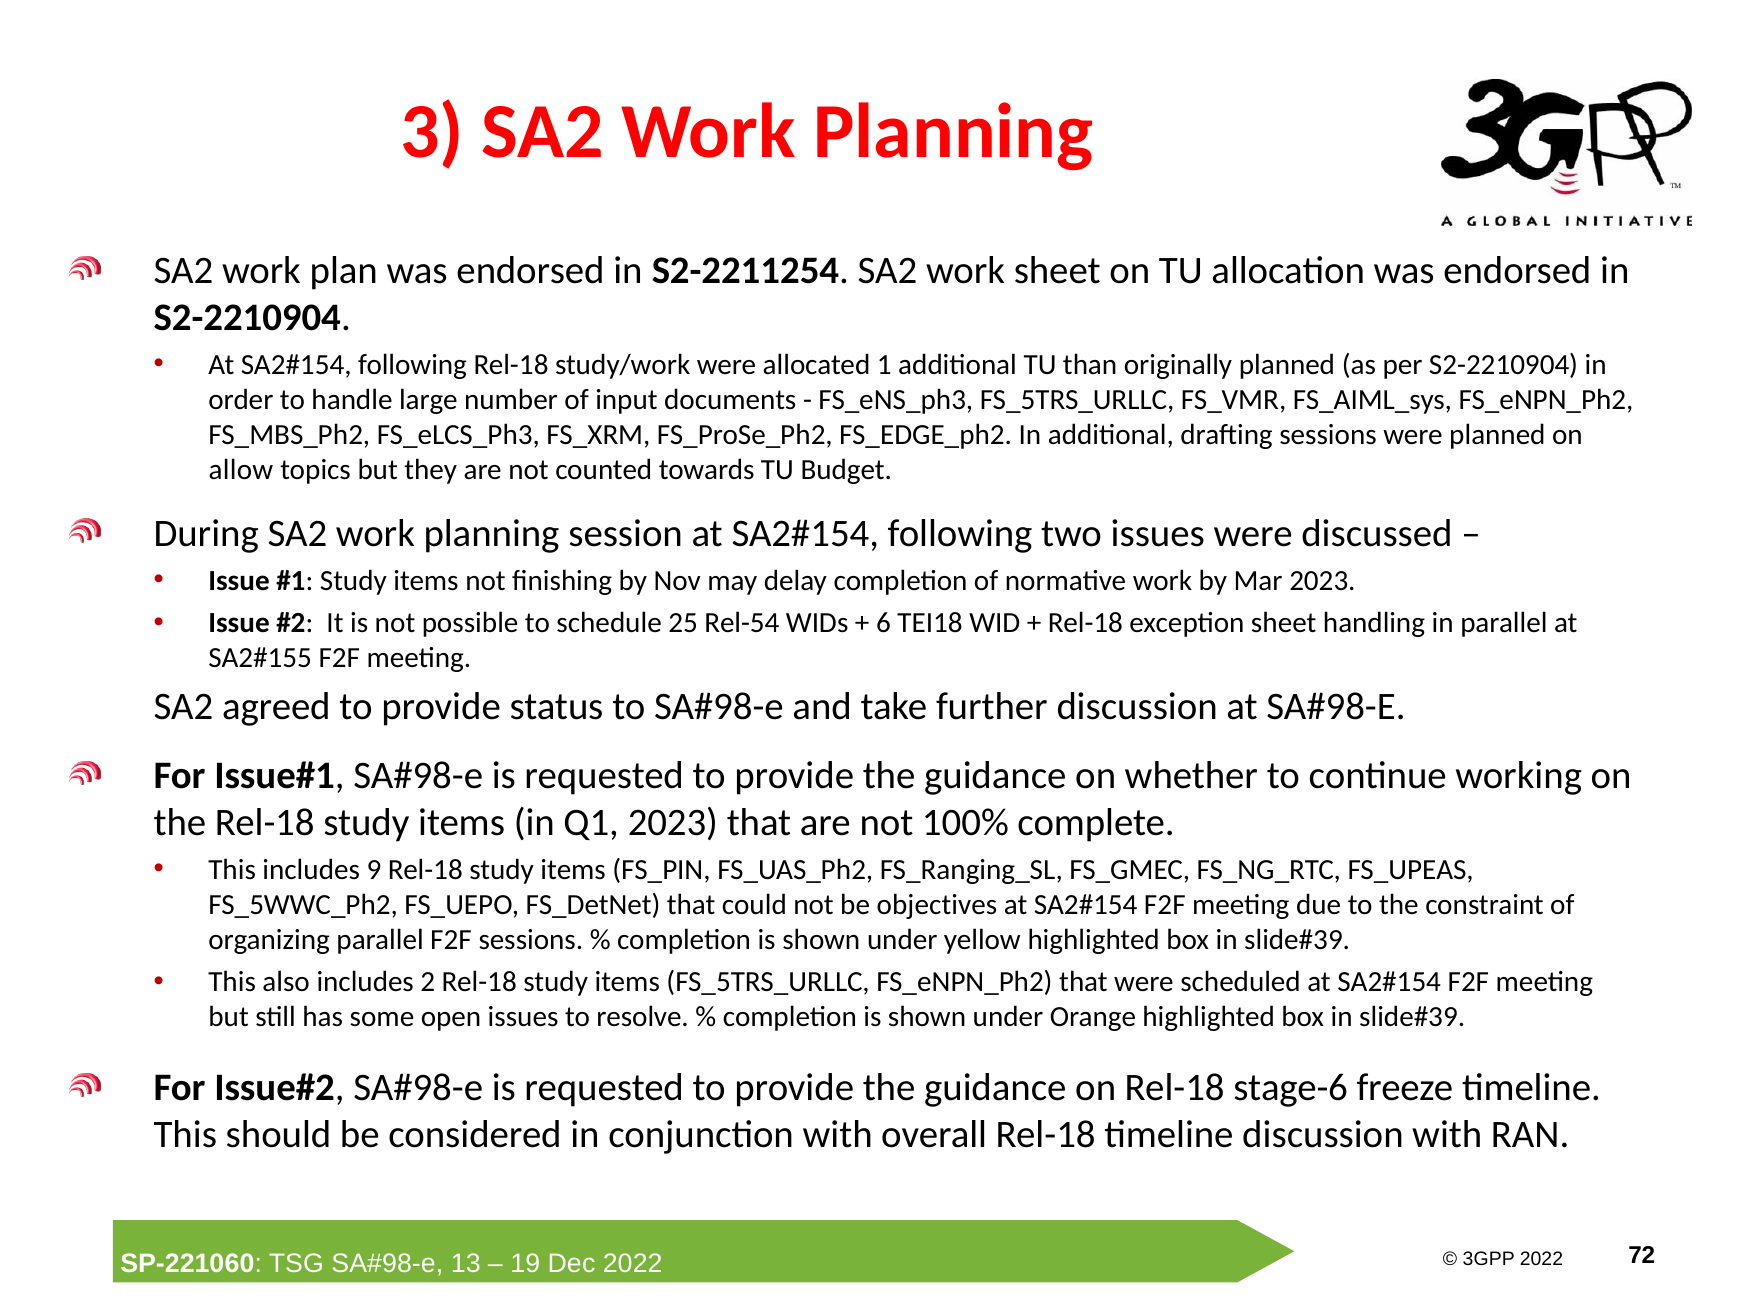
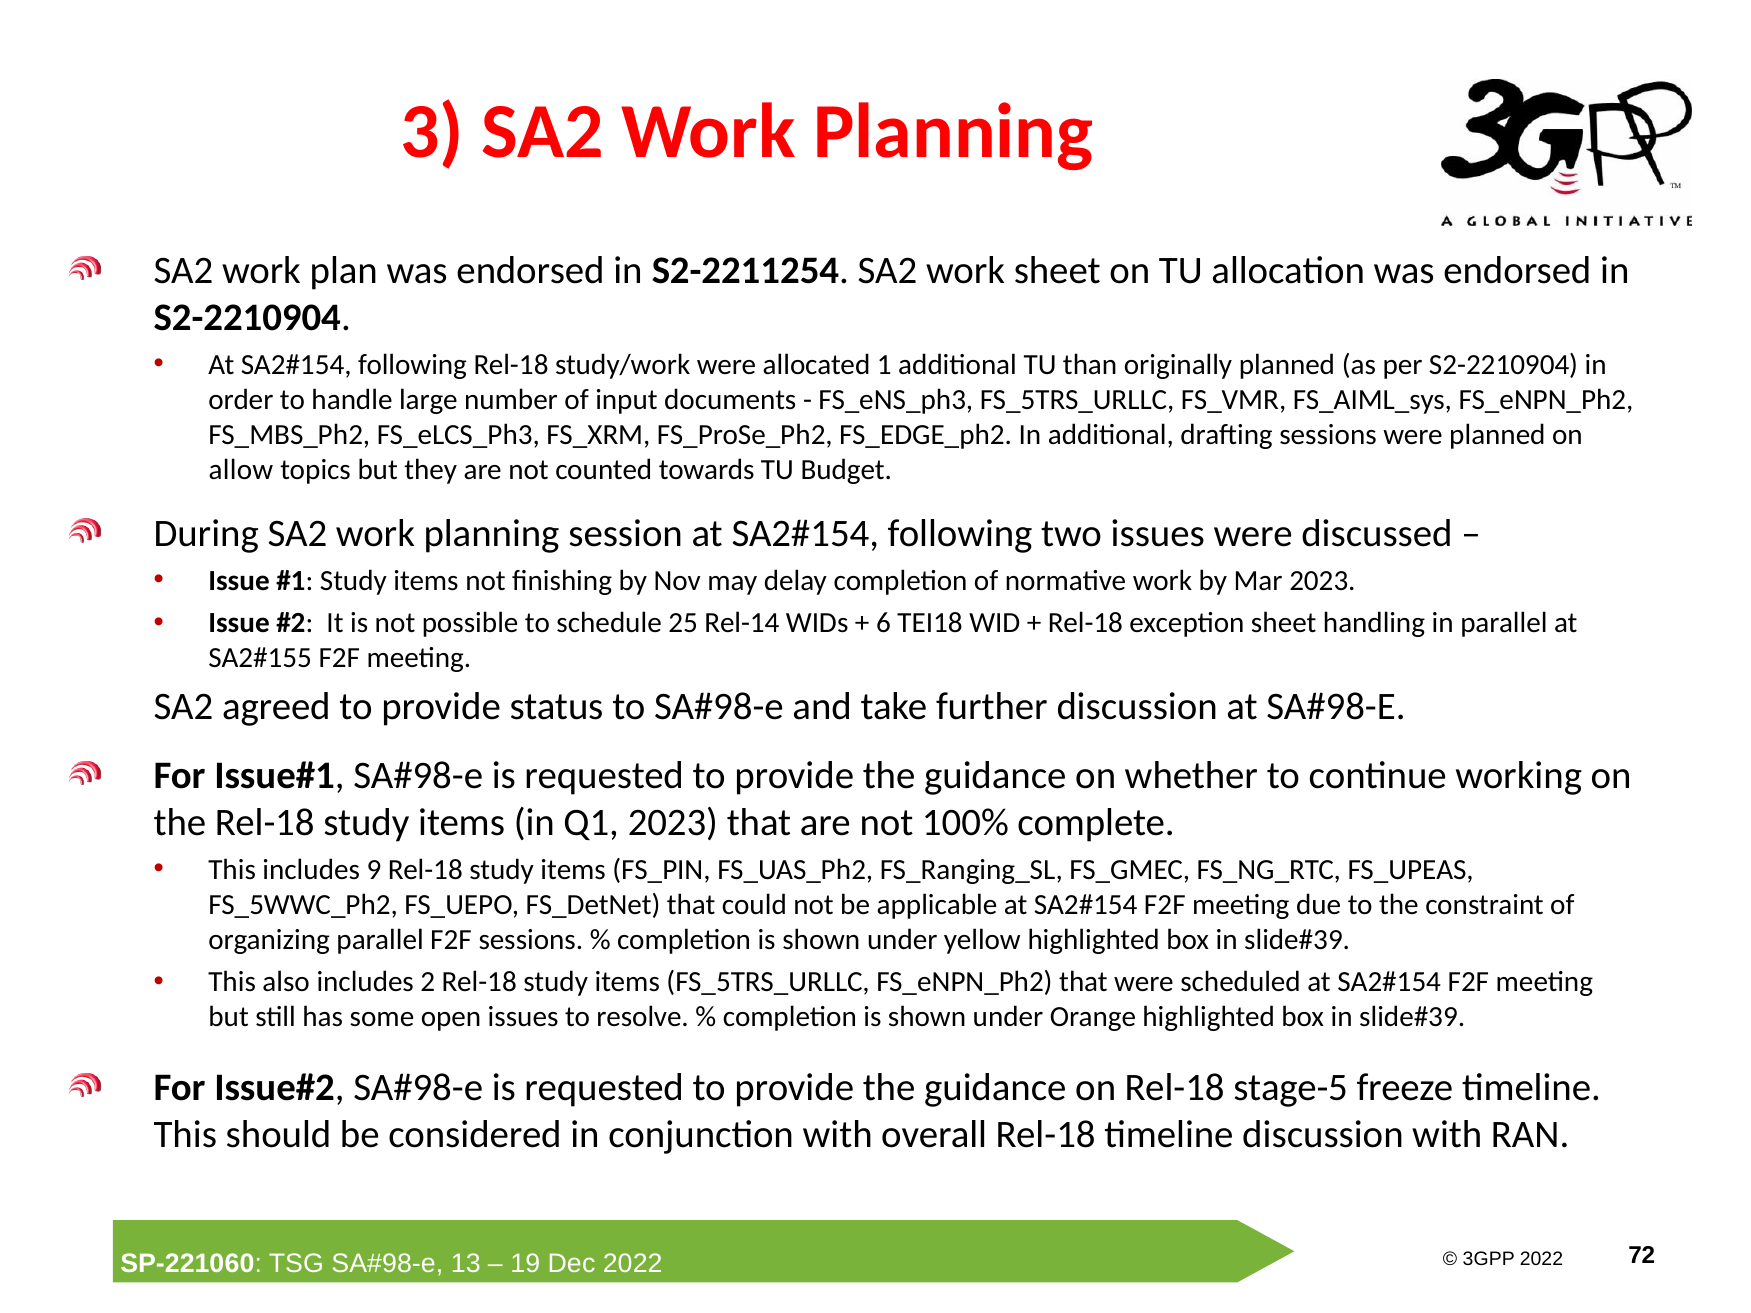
Rel-54: Rel-54 -> Rel-14
objectives: objectives -> applicable
stage-6: stage-6 -> stage-5
